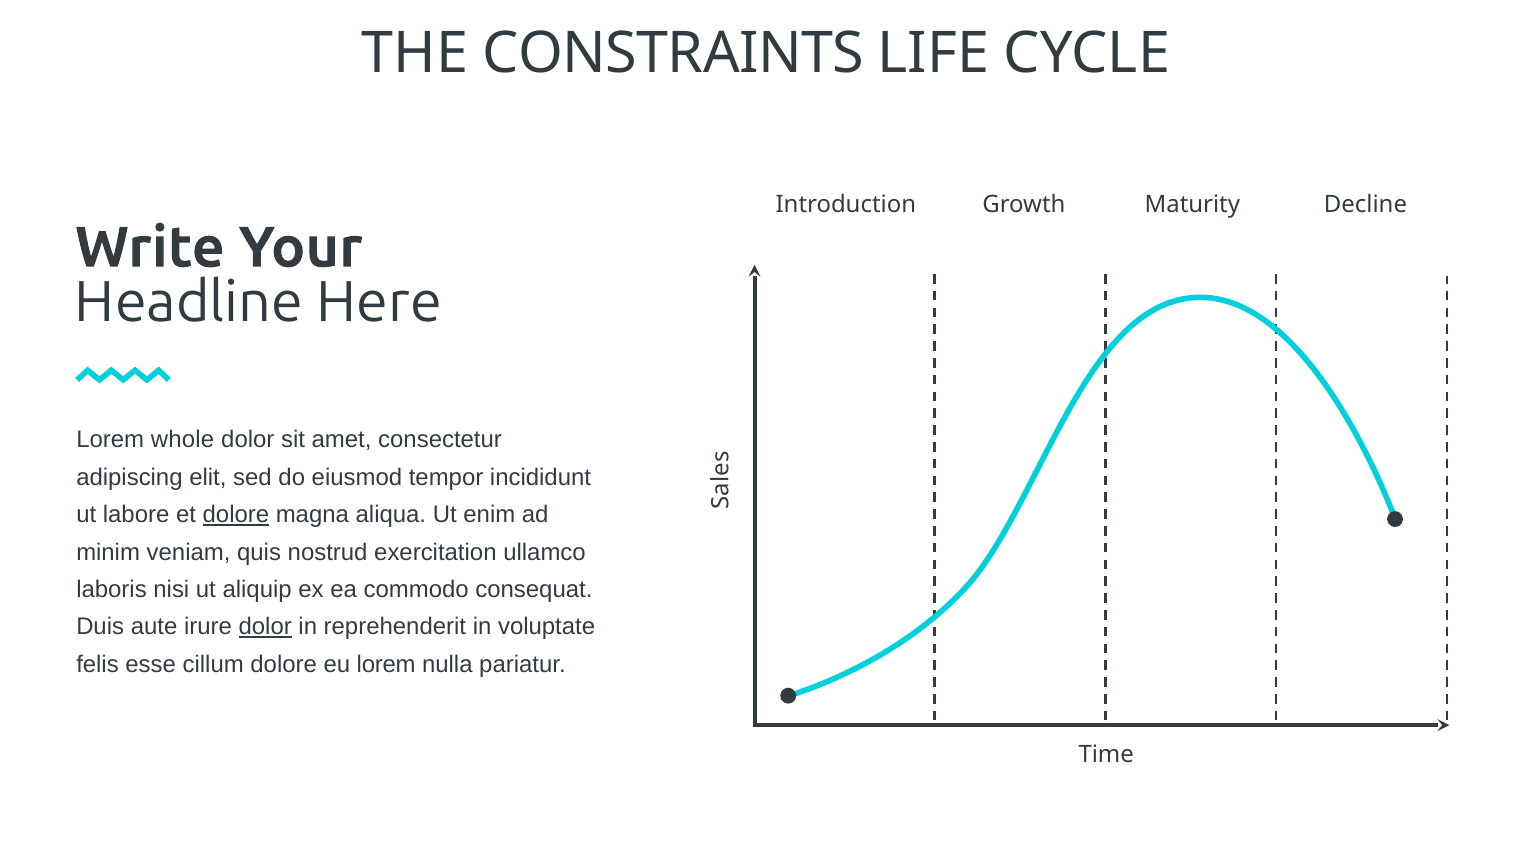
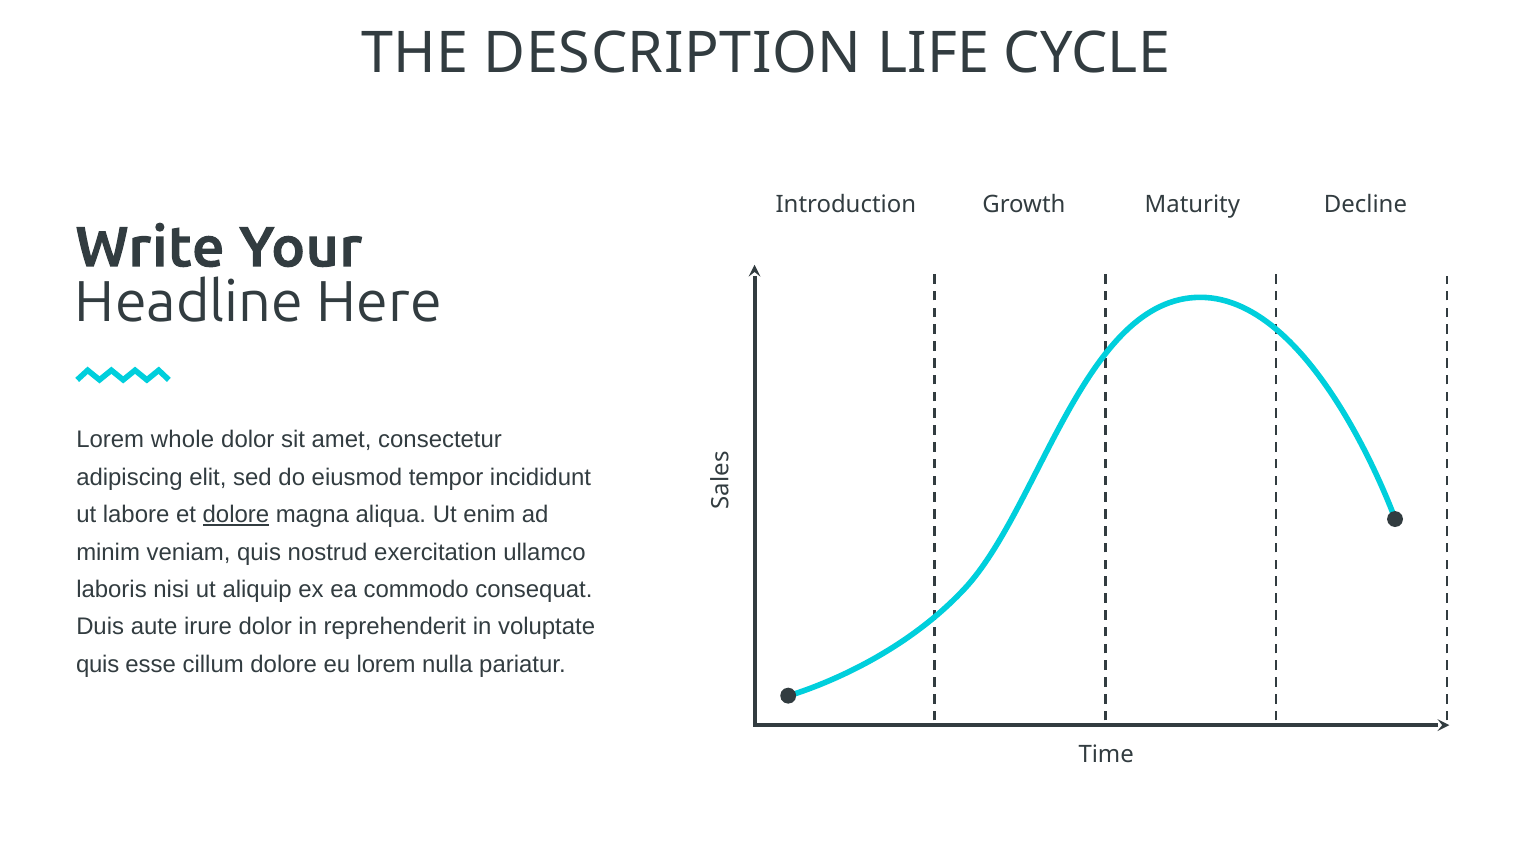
CONSTRAINTS: CONSTRAINTS -> DESCRIPTION
dolor at (265, 626) underline: present -> none
felis at (98, 664): felis -> quis
